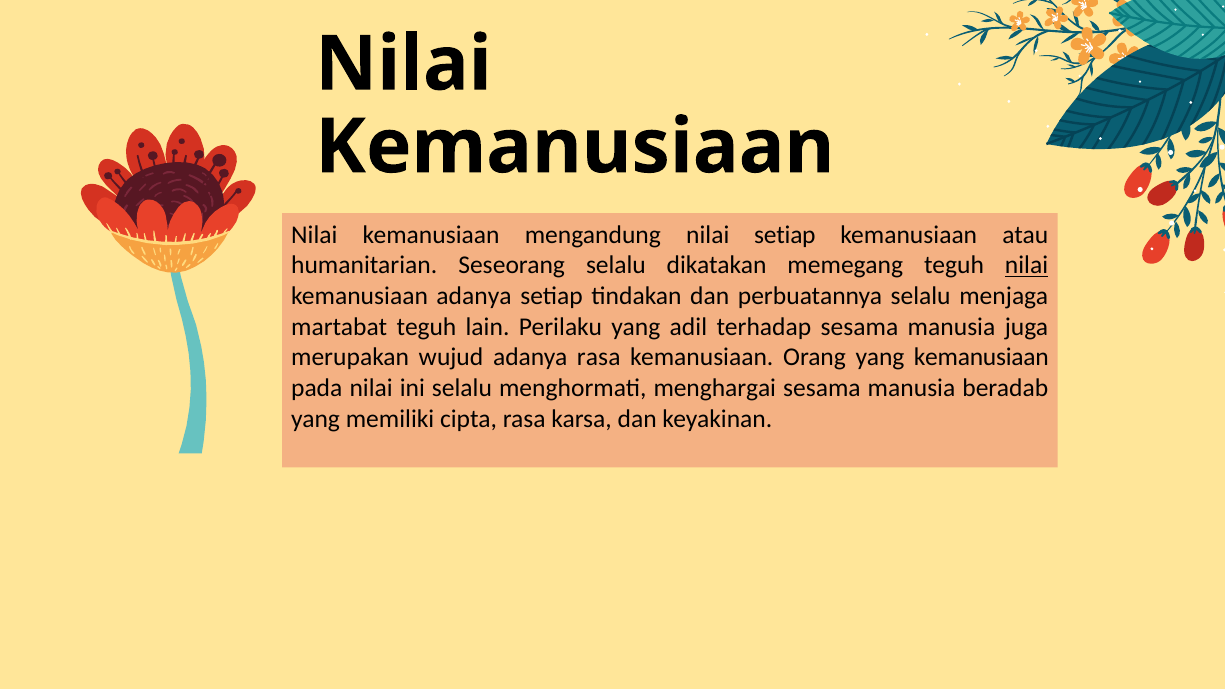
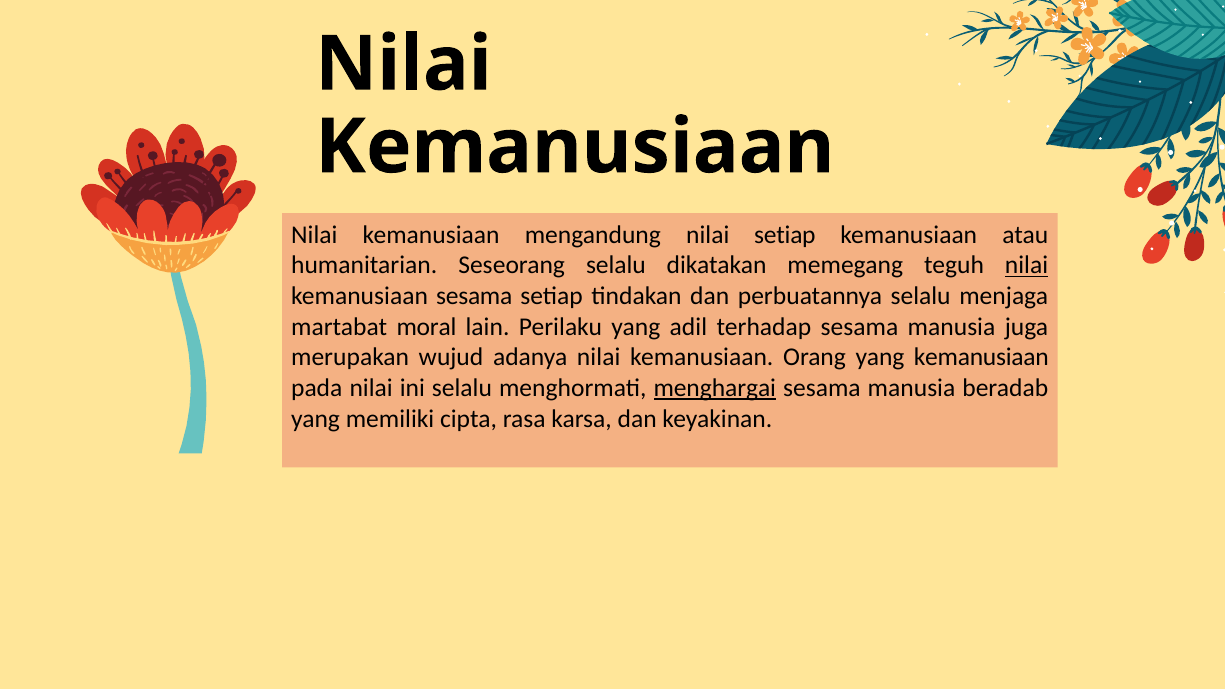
kemanusiaan adanya: adanya -> sesama
martabat teguh: teguh -> moral
adanya rasa: rasa -> nilai
menghargai underline: none -> present
